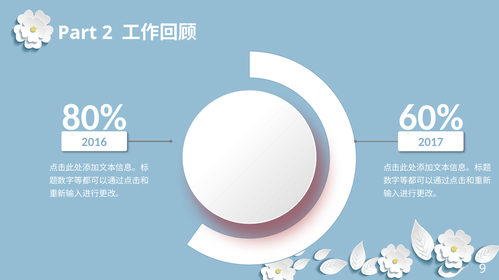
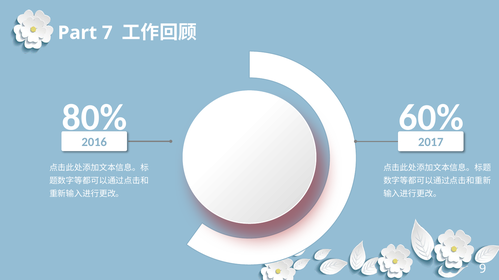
2: 2 -> 7
